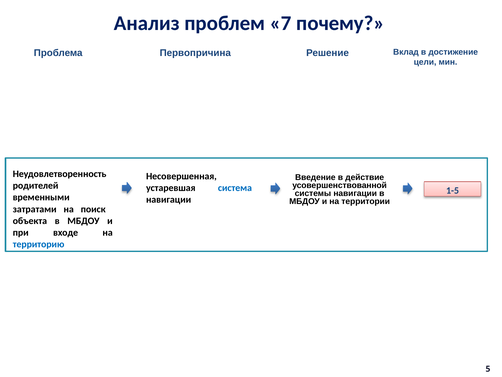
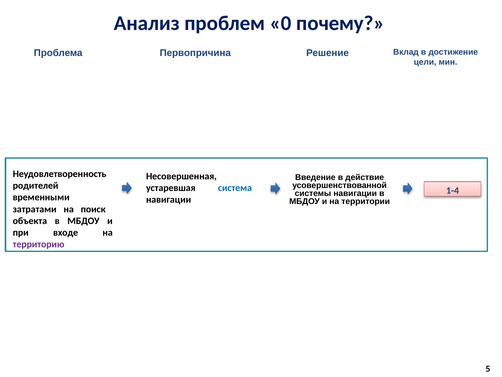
7: 7 -> 0
1-5: 1-5 -> 1-4
территорию colour: blue -> purple
